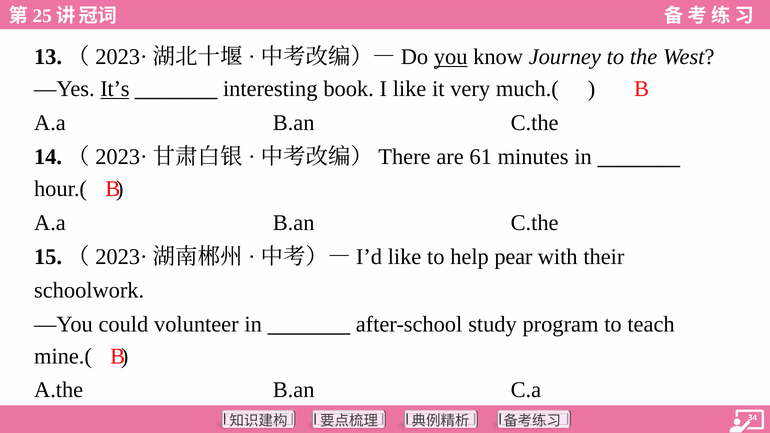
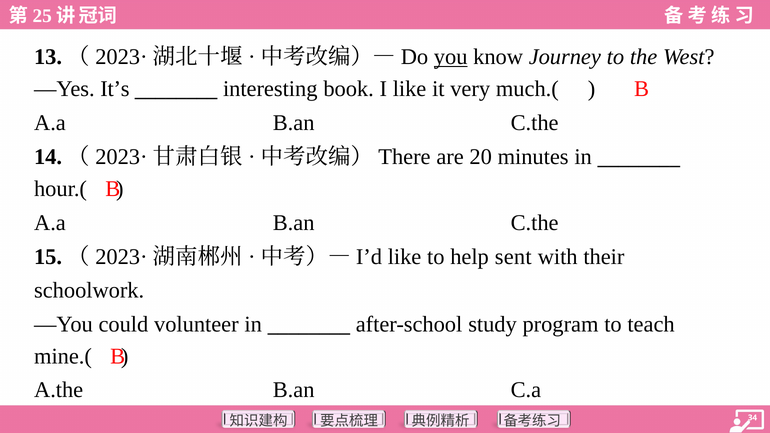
It’s underline: present -> none
61: 61 -> 20
pear: pear -> sent
